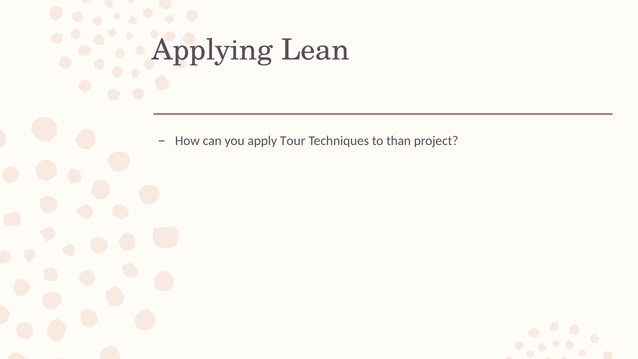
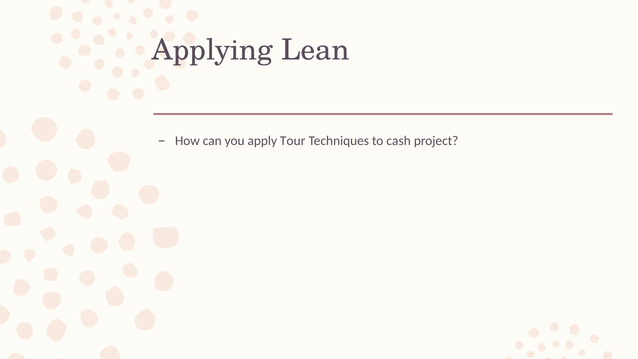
than: than -> cash
